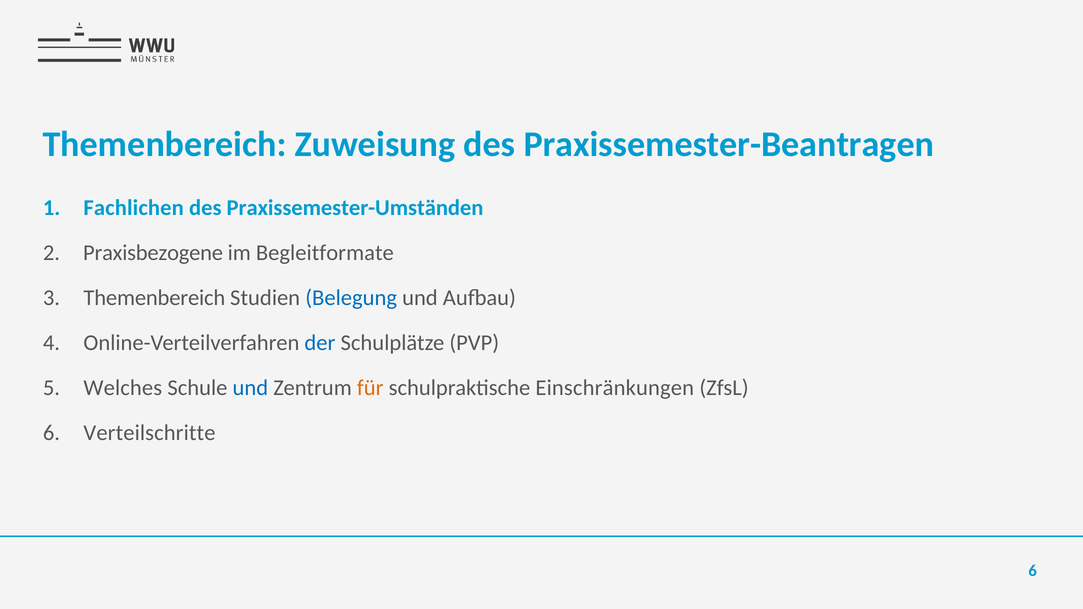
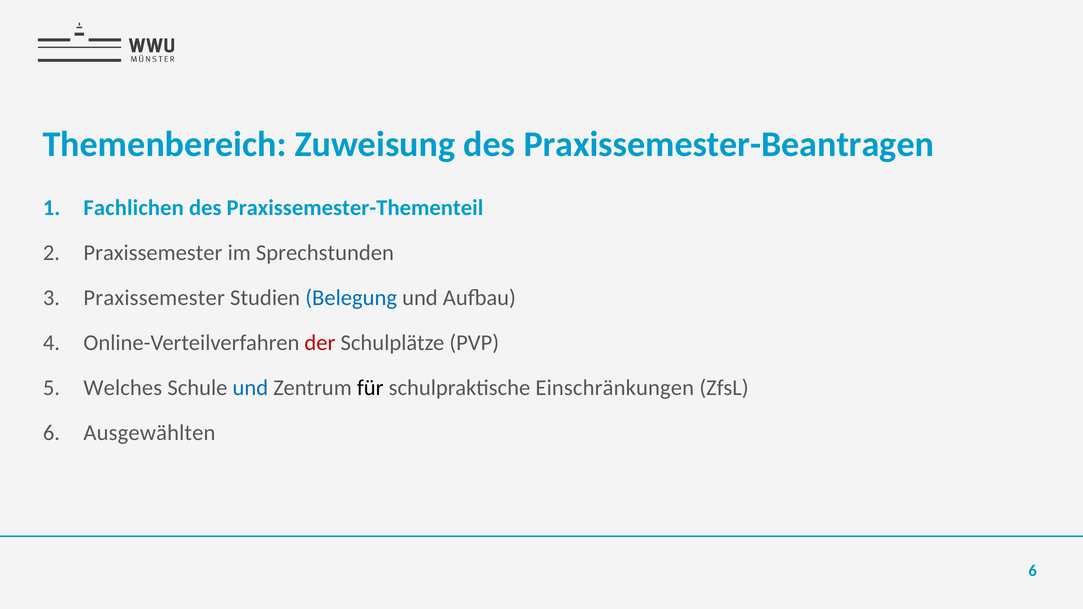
Praxissemester-Umständen: Praxissemester-Umständen -> Praxissemester-Thementeil
Praxisbezogene at (153, 253): Praxisbezogene -> Praxissemester
Begleitformate: Begleitformate -> Sprechstunden
Themenbereich at (154, 298): Themenbereich -> Praxissemester
der colour: blue -> red
für colour: orange -> black
Verteilschritte: Verteilschritte -> Ausgewählten
